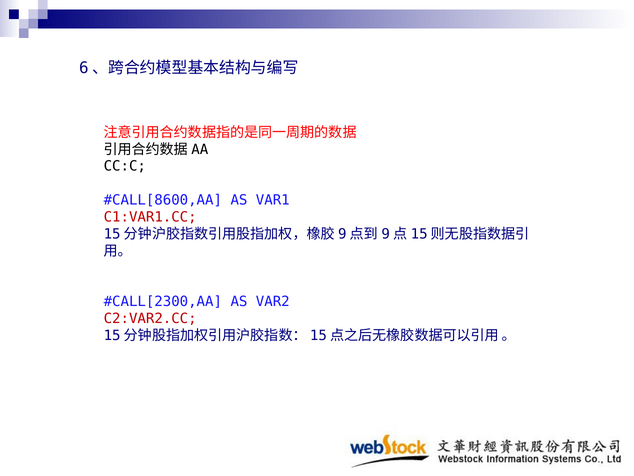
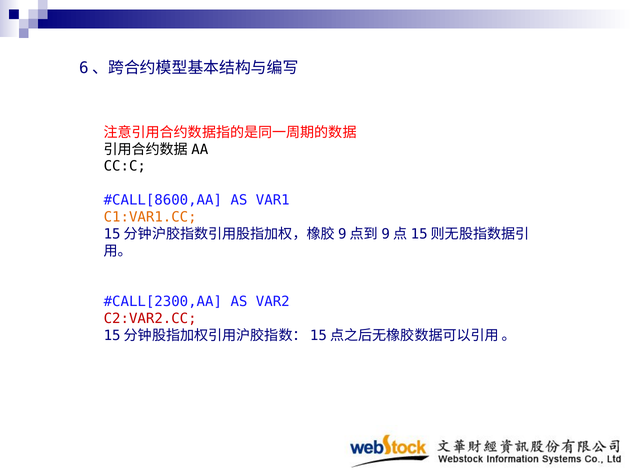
C1:VAR1.CC colour: red -> orange
